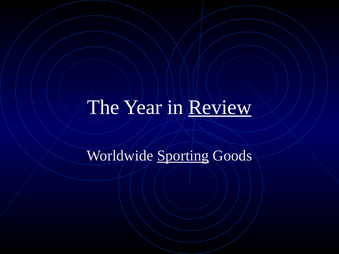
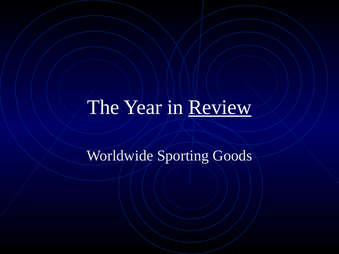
Sporting underline: present -> none
